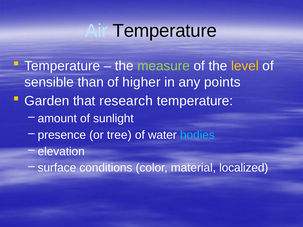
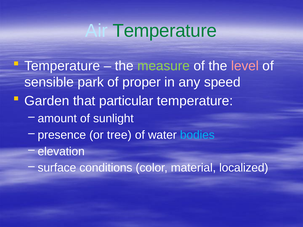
Temperature at (165, 31) colour: black -> green
level colour: yellow -> pink
than: than -> park
higher: higher -> proper
points: points -> speed
research: research -> particular
